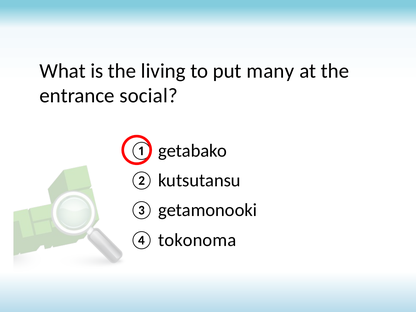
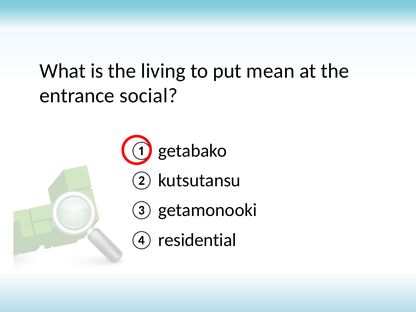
many: many -> mean
tokonoma: tokonoma -> residential
